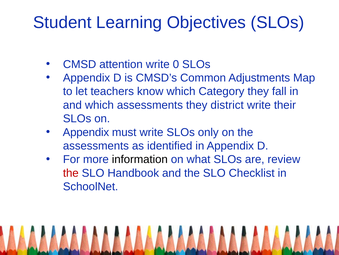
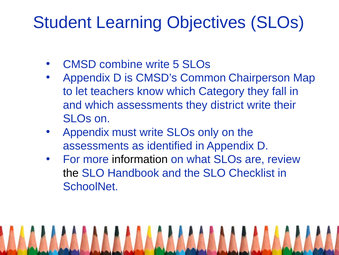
attention: attention -> combine
0: 0 -> 5
Adjustments: Adjustments -> Chairperson
the at (71, 173) colour: red -> black
